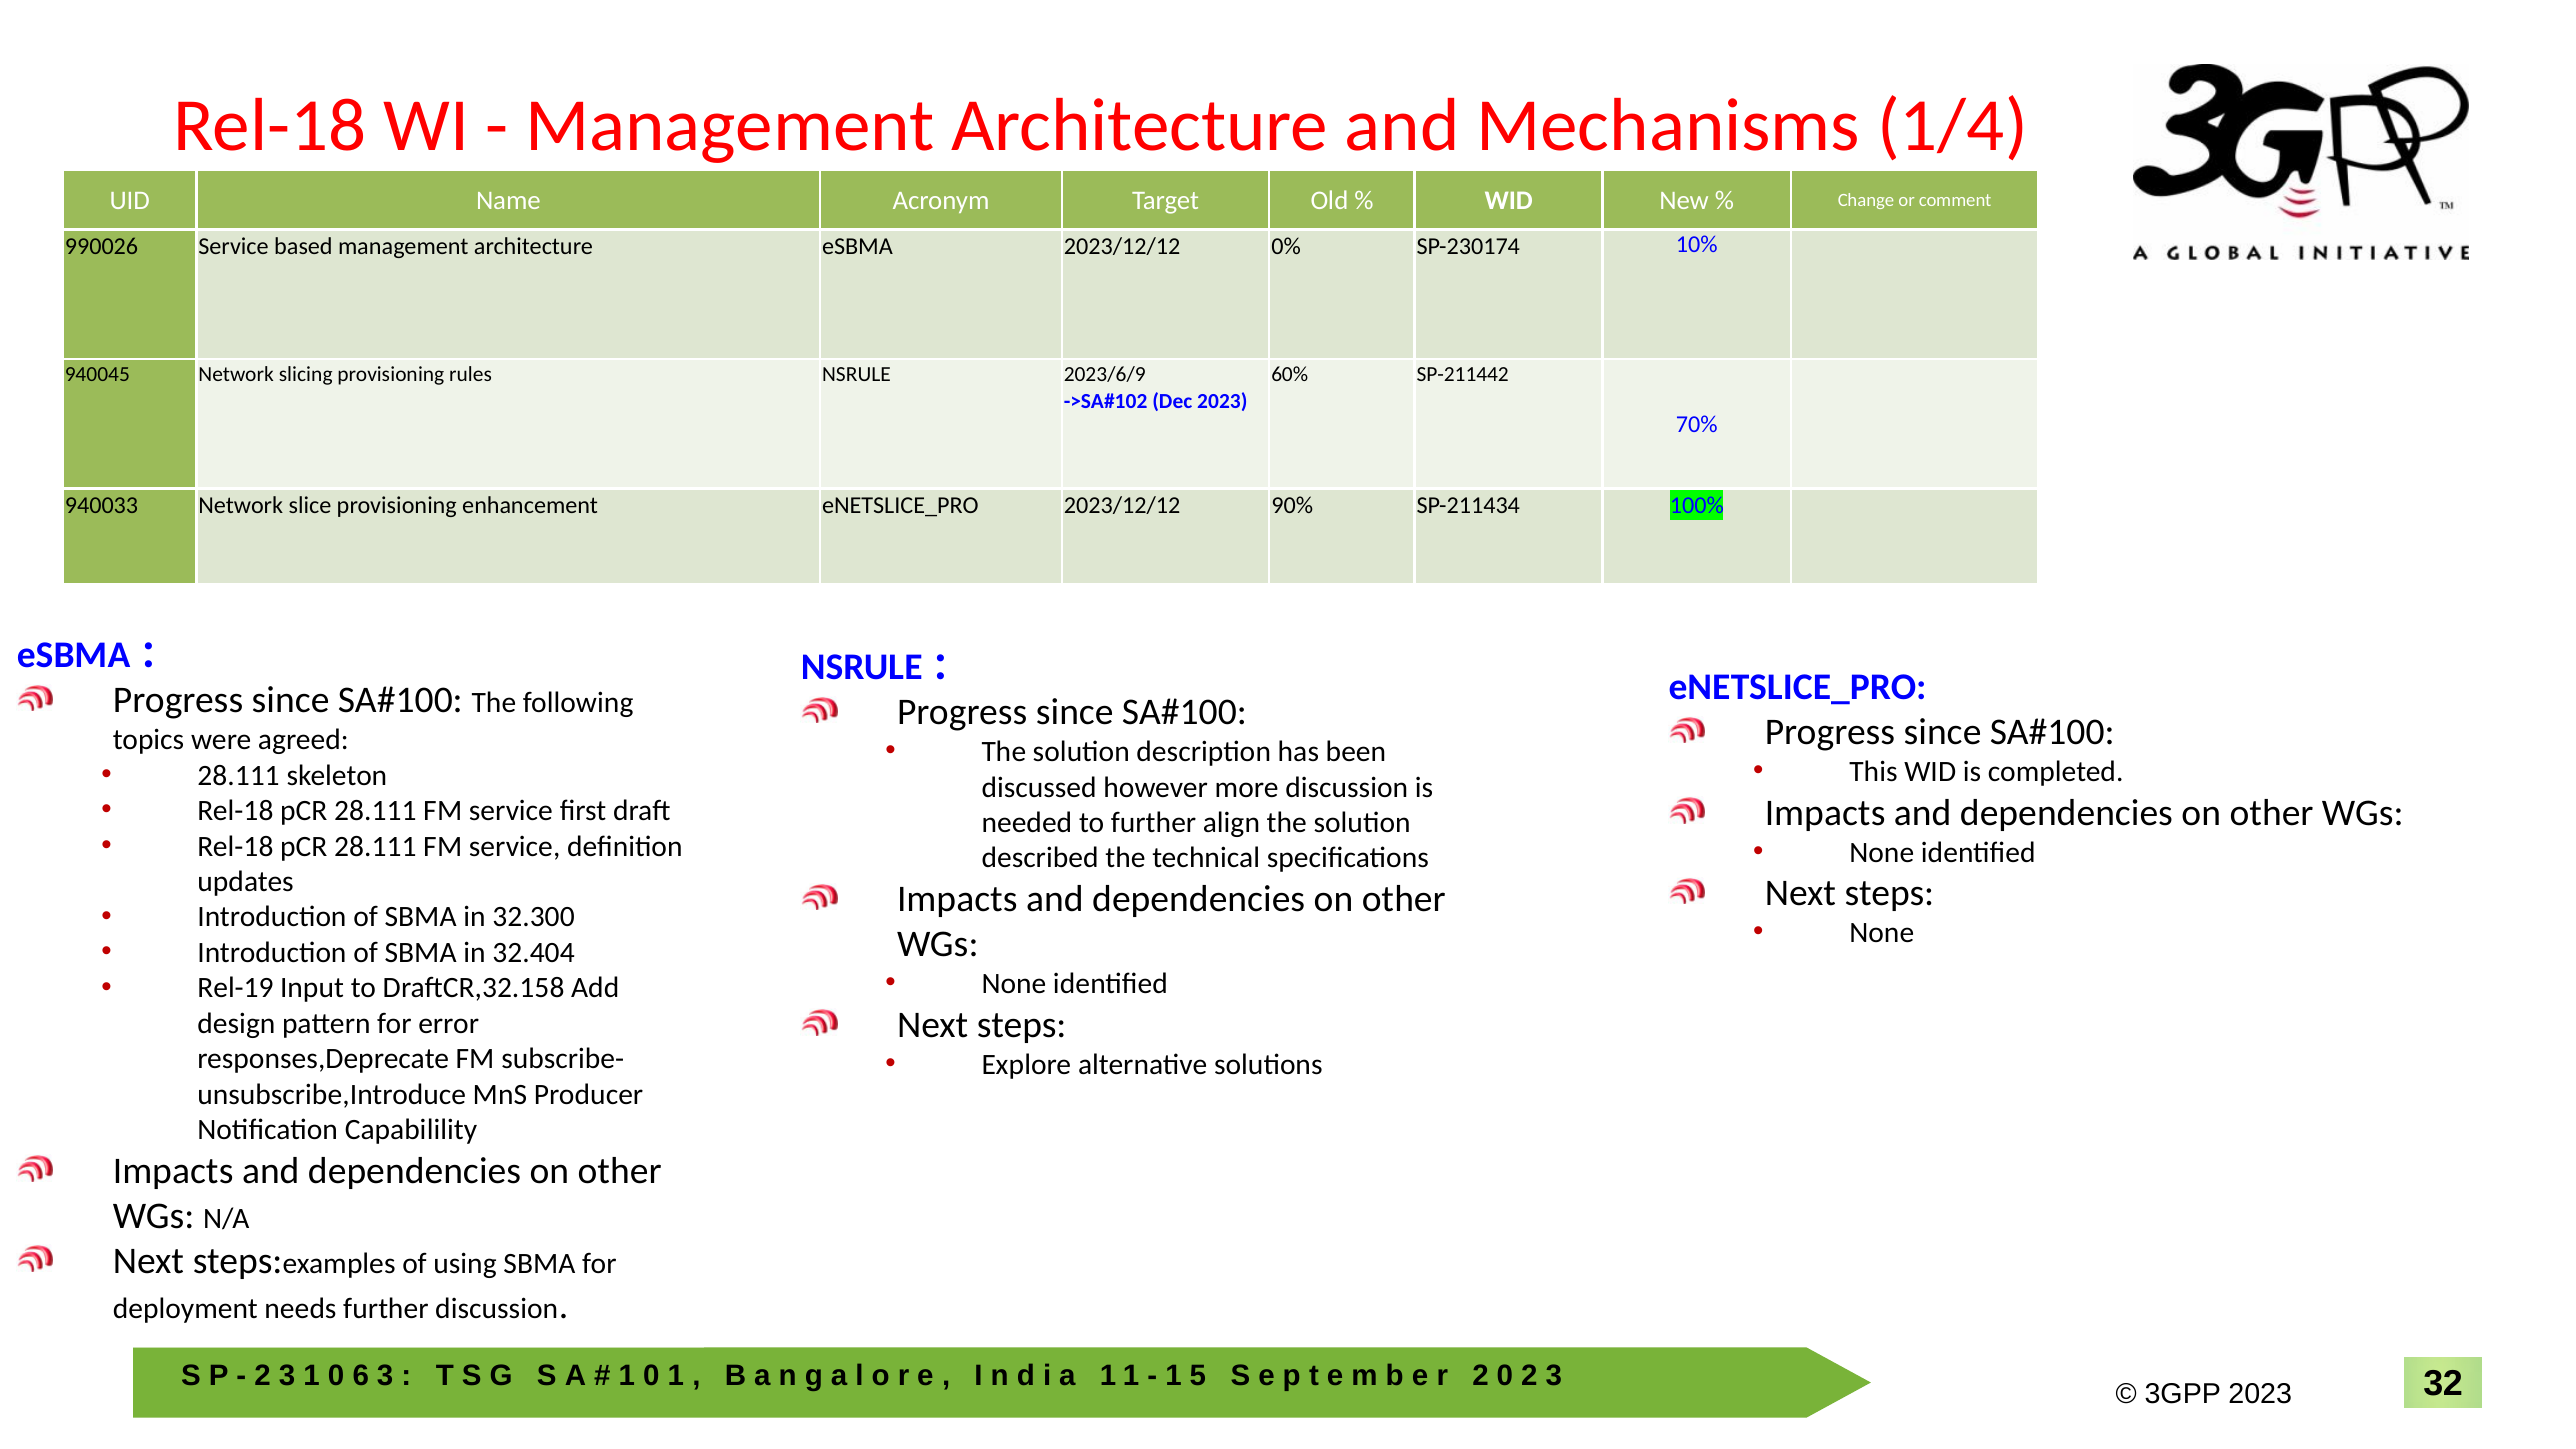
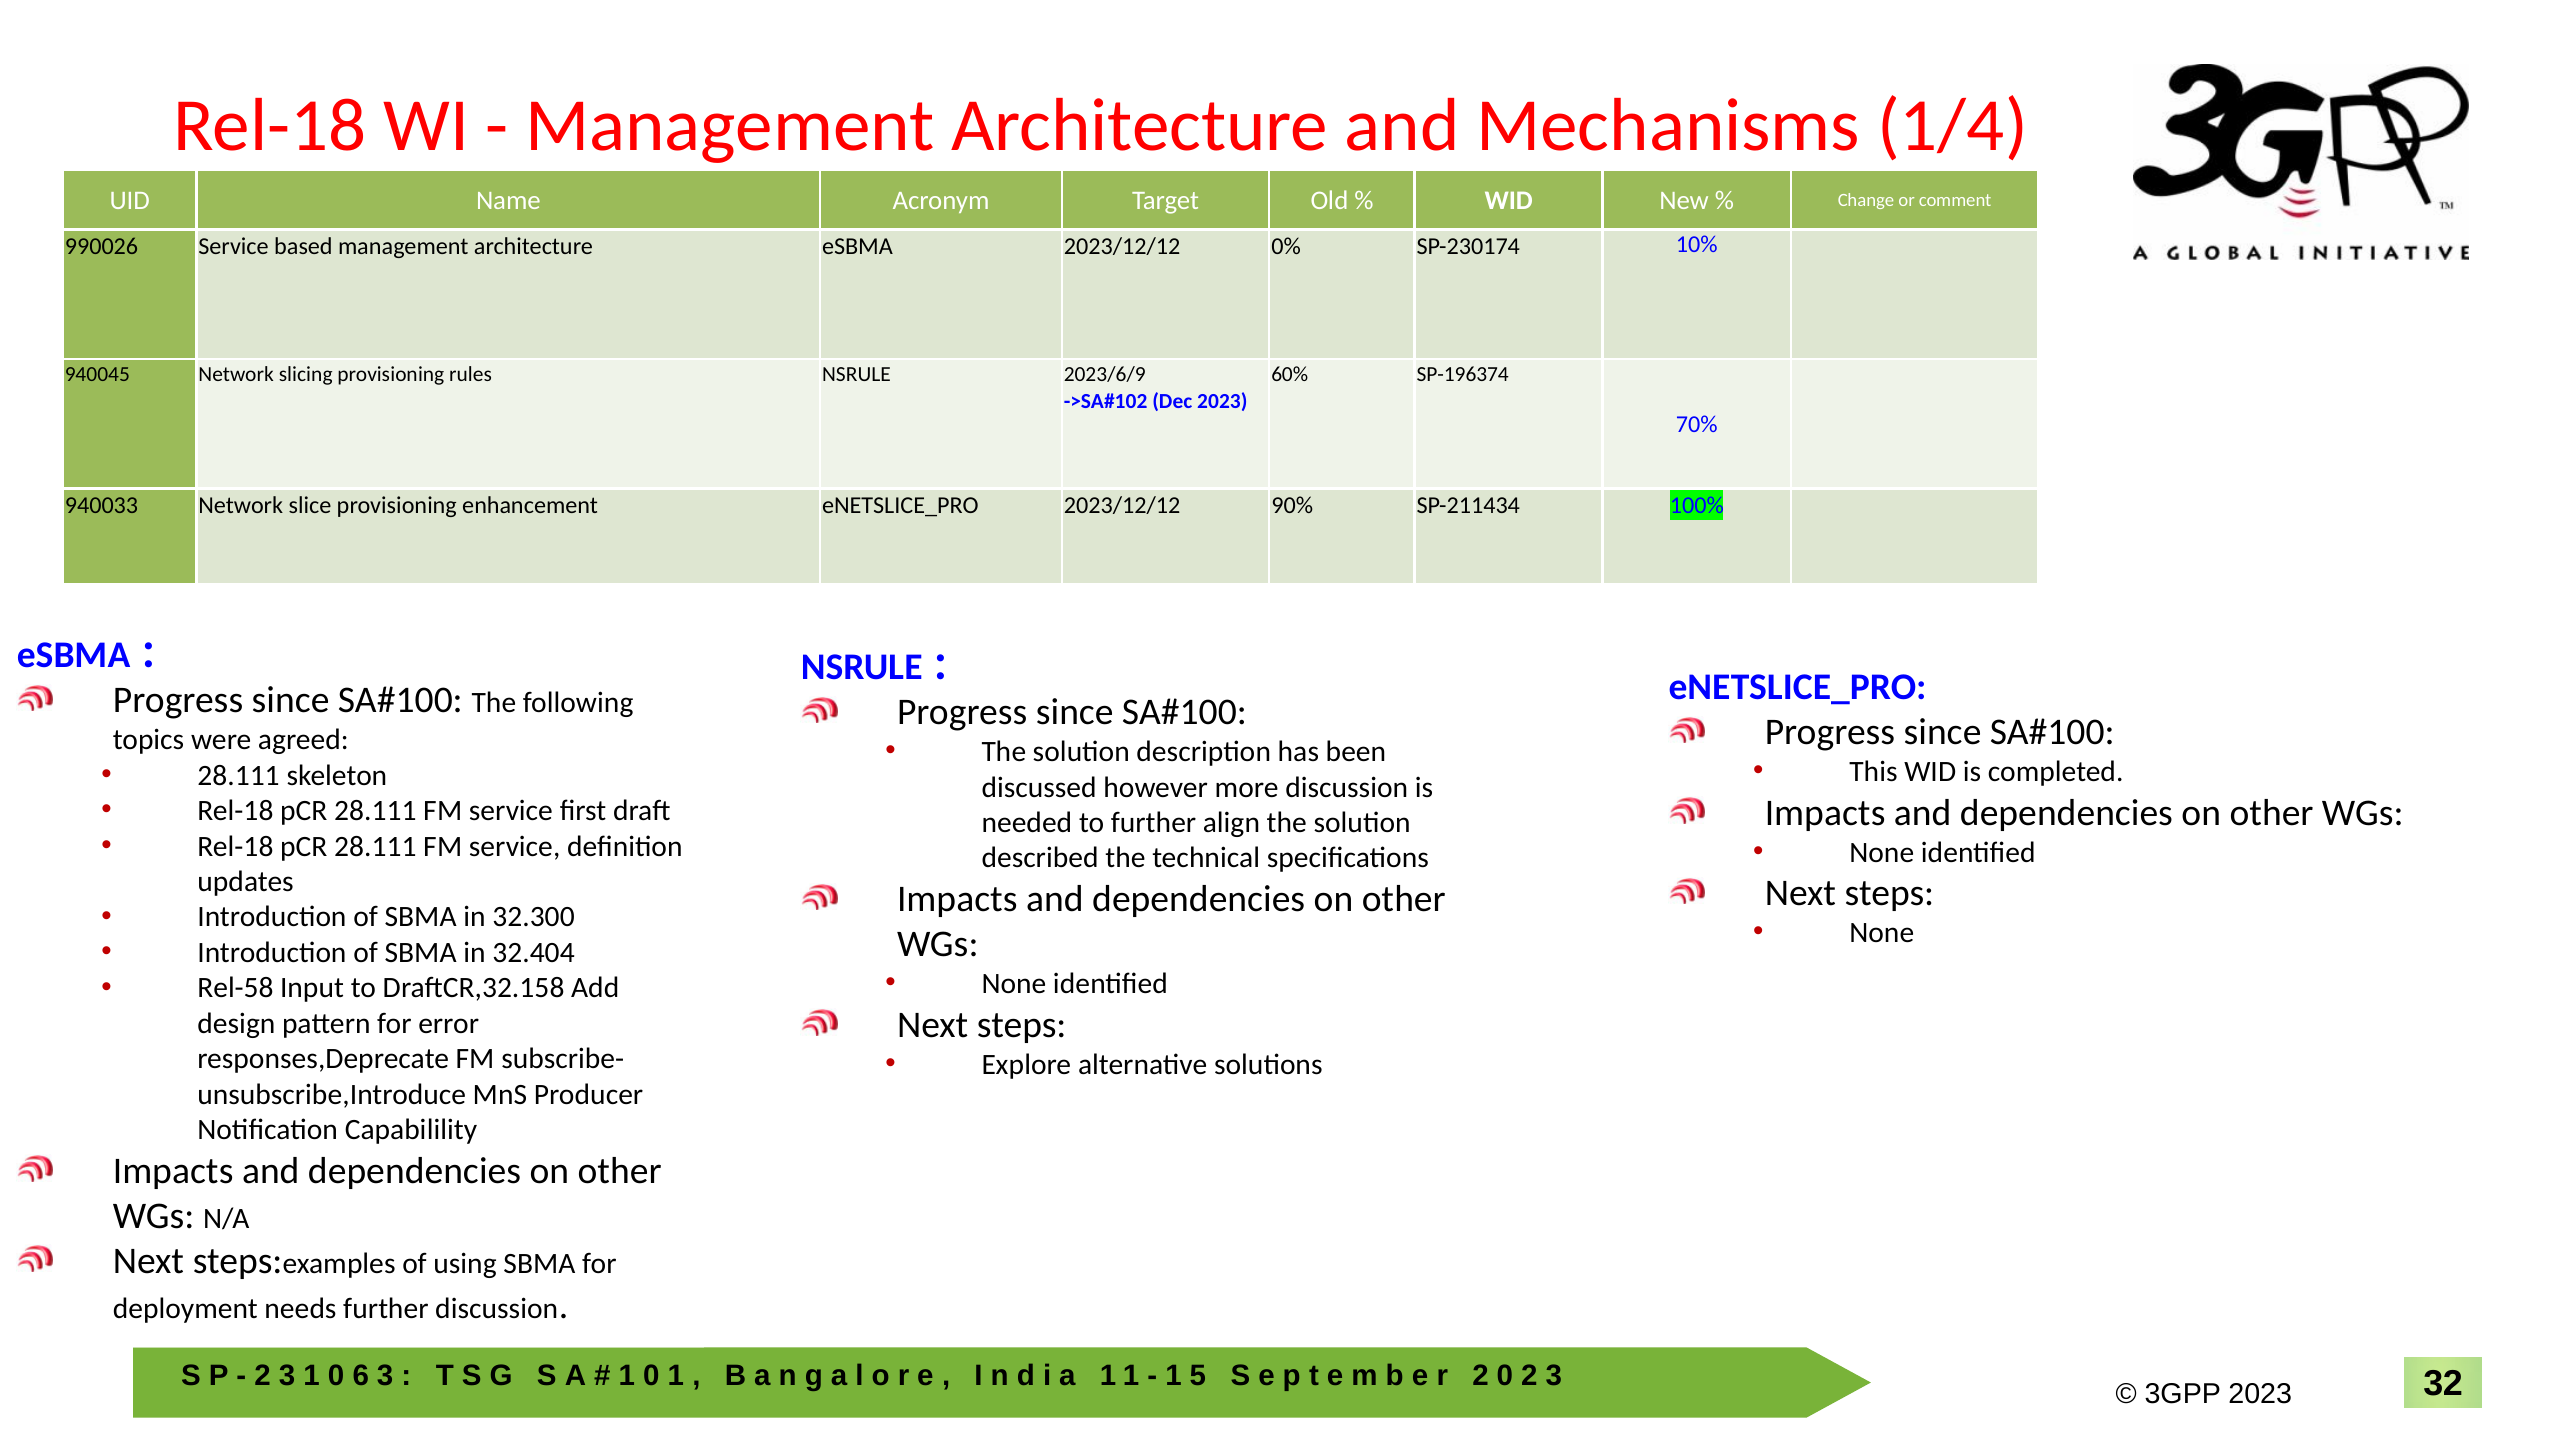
SP-211442: SP-211442 -> SP-196374
Rel-19: Rel-19 -> Rel-58
